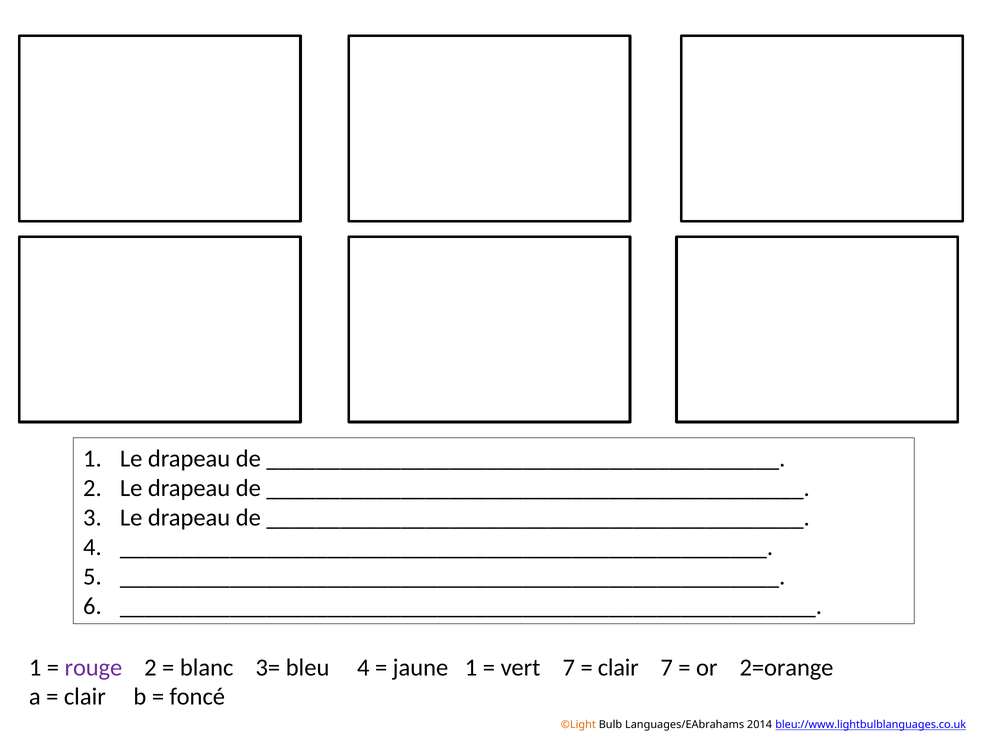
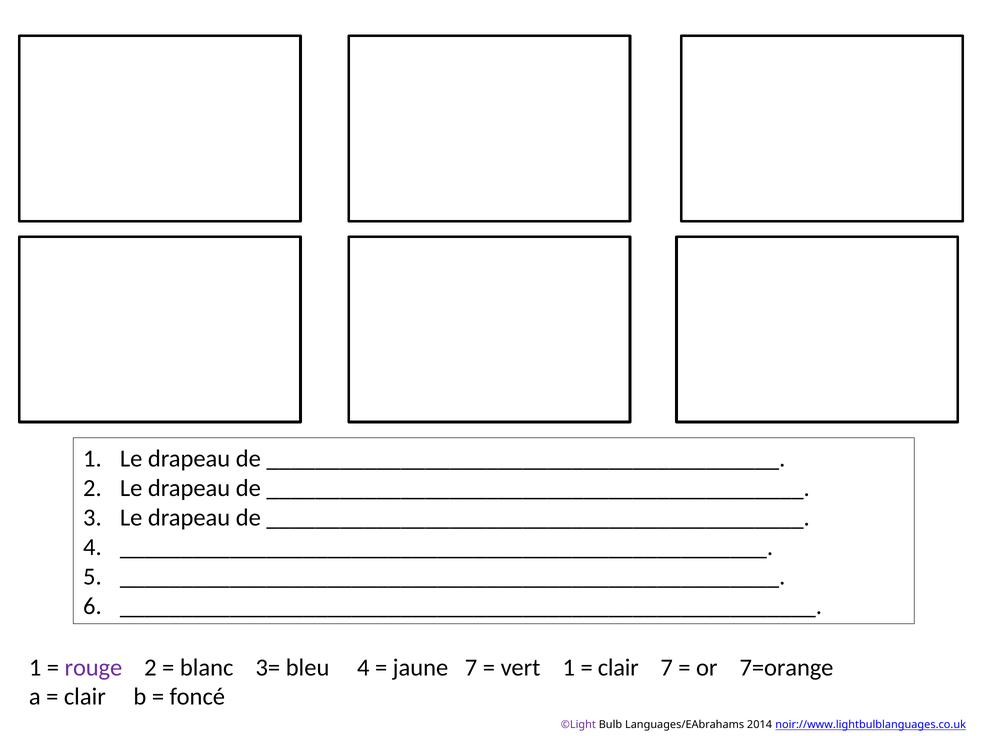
jaune 1: 1 -> 7
vert 7: 7 -> 1
2=orange: 2=orange -> 7=orange
©Light colour: orange -> purple
bleu://www.lightbulblanguages.co.uk: bleu://www.lightbulblanguages.co.uk -> noir://www.lightbulblanguages.co.uk
